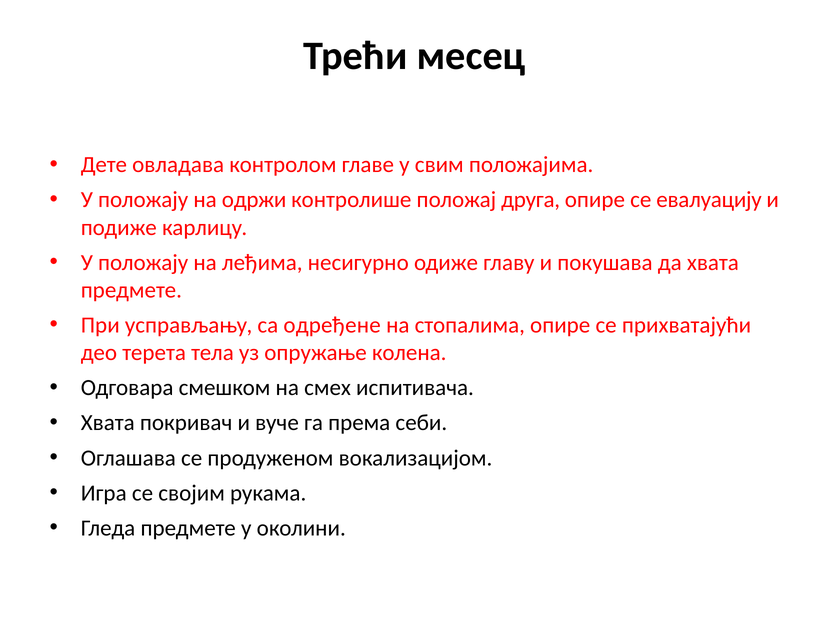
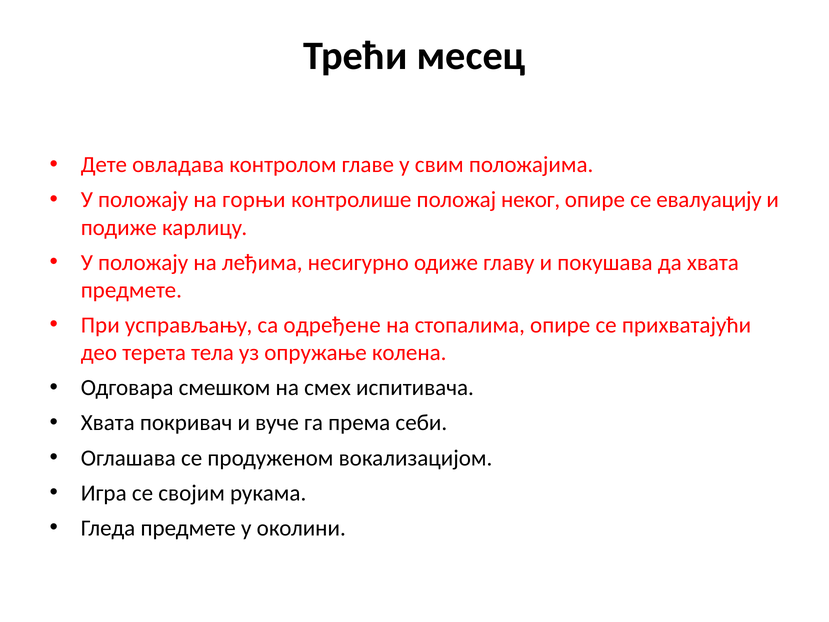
одржи: одржи -> горњи
друга: друга -> неког
